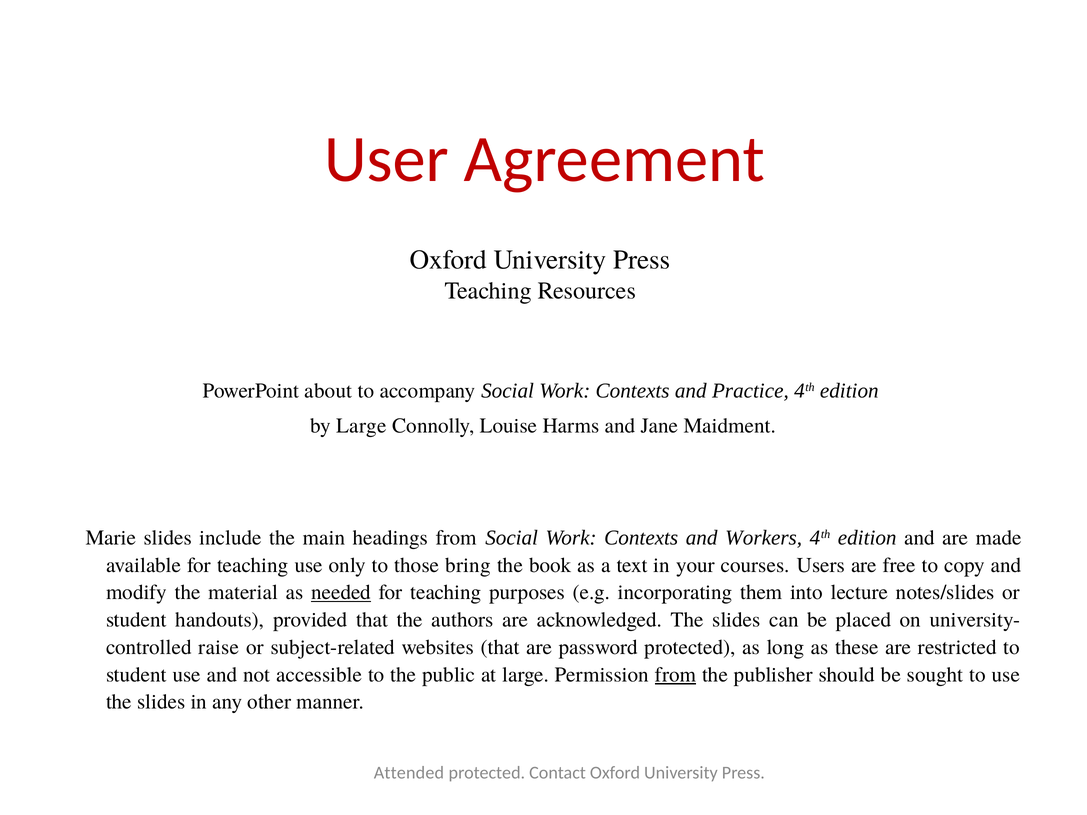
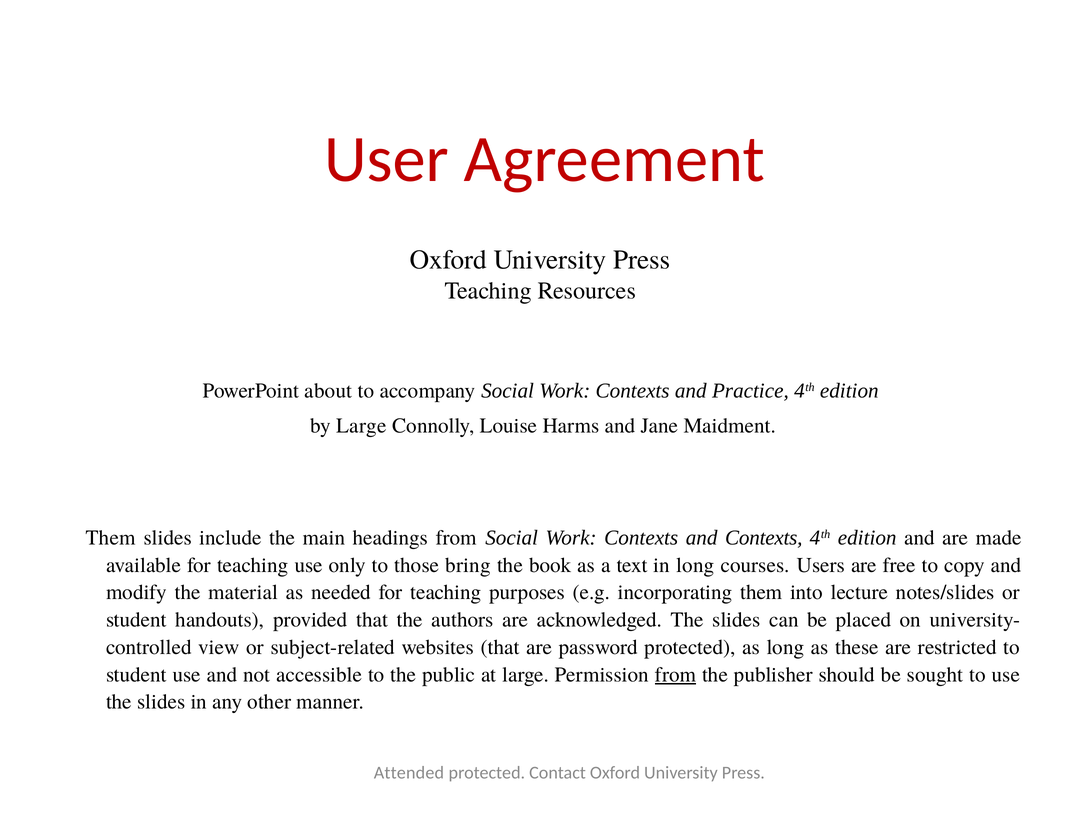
Marie at (111, 538): Marie -> Them
and Workers: Workers -> Contexts
in your: your -> long
needed underline: present -> none
raise: raise -> view
